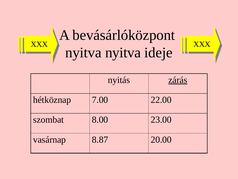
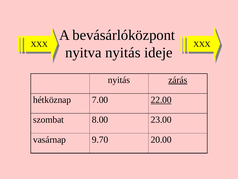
nyitva nyitva: nyitva -> nyitás
22.00 underline: none -> present
8.87: 8.87 -> 9.70
